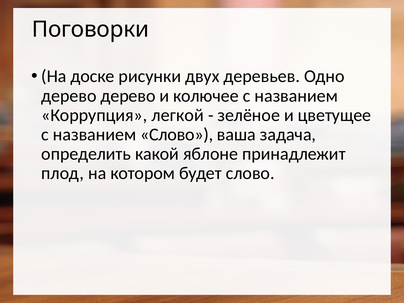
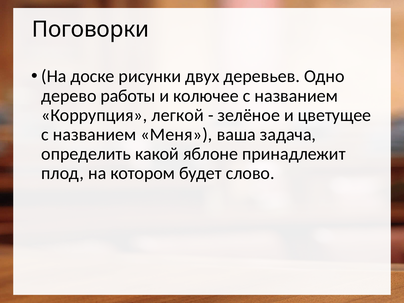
дерево дерево: дерево -> работы
названием Слово: Слово -> Меня
